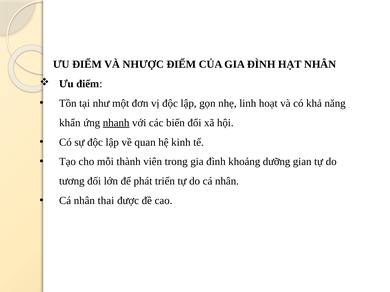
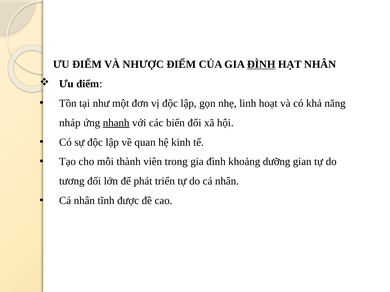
ĐÌNH at (261, 64) underline: none -> present
khẩn: khẩn -> nháp
thai: thai -> tĩnh
